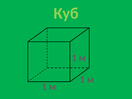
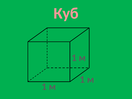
Куб colour: light green -> pink
